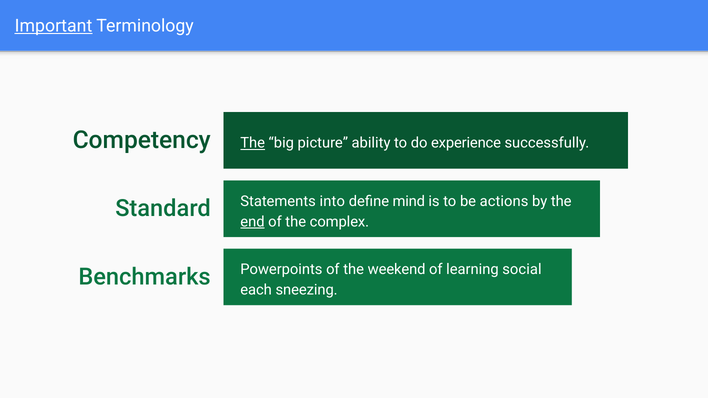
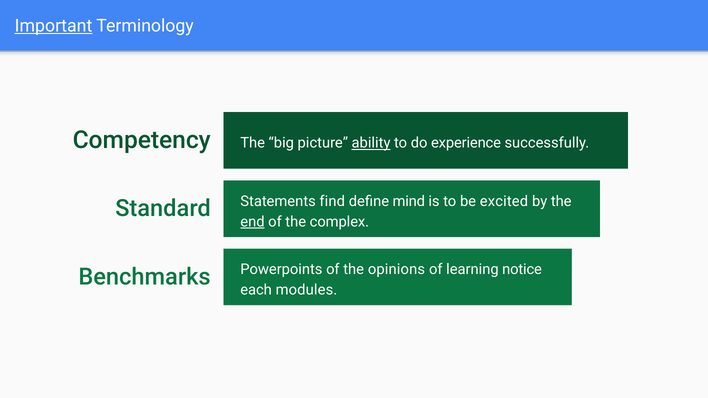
The at (253, 143) underline: present -> none
ability underline: none -> present
into: into -> find
actions: actions -> excited
weekend: weekend -> opinions
social: social -> notice
sneezing: sneezing -> modules
